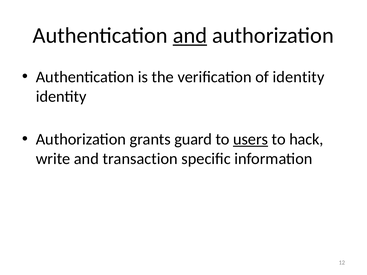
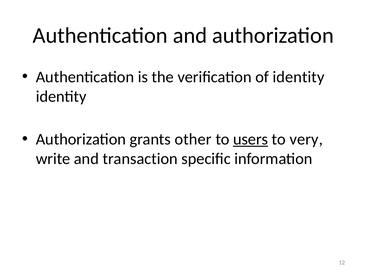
and at (190, 36) underline: present -> none
guard: guard -> other
hack: hack -> very
